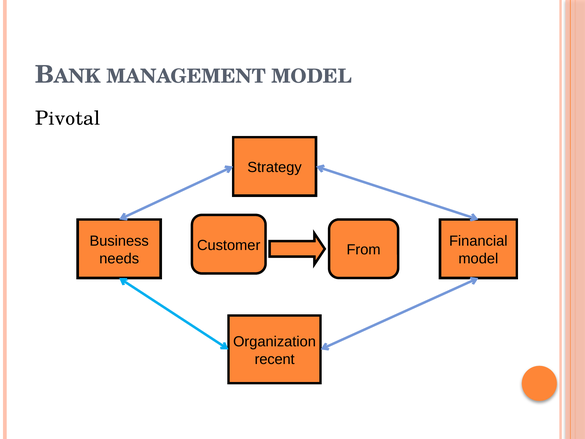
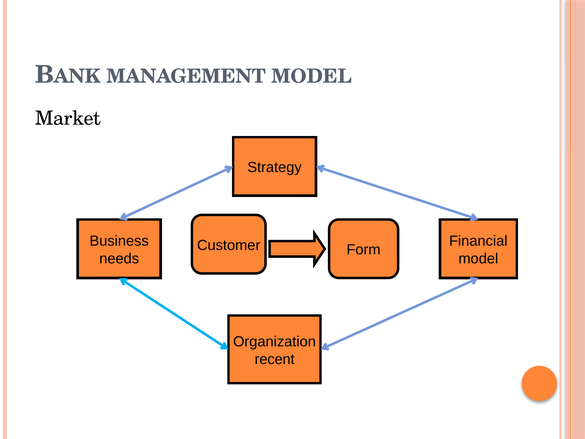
Pivotal: Pivotal -> Market
From: From -> Form
